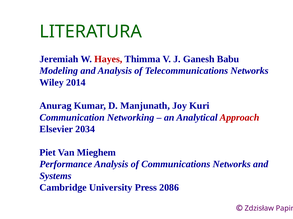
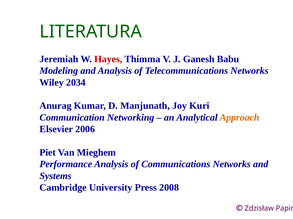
2014: 2014 -> 2034
Approach colour: red -> orange
2034: 2034 -> 2006
2086: 2086 -> 2008
